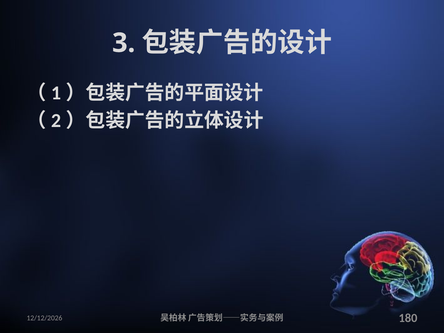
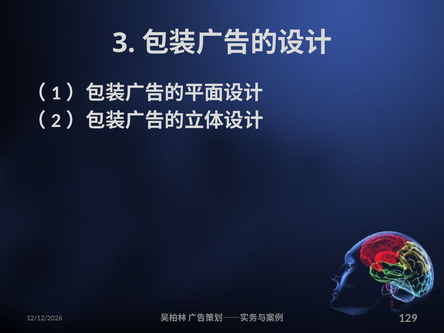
180: 180 -> 129
